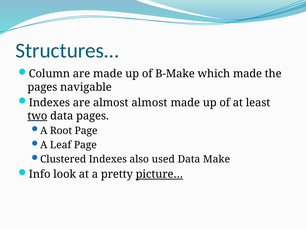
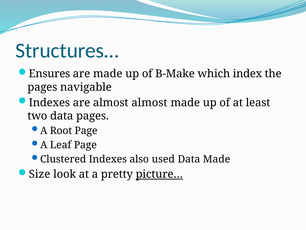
Column: Column -> Ensures
which made: made -> index
two underline: present -> none
Data Make: Make -> Made
Info: Info -> Size
